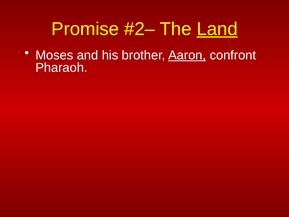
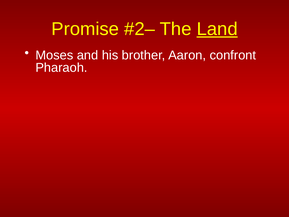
Aaron underline: present -> none
